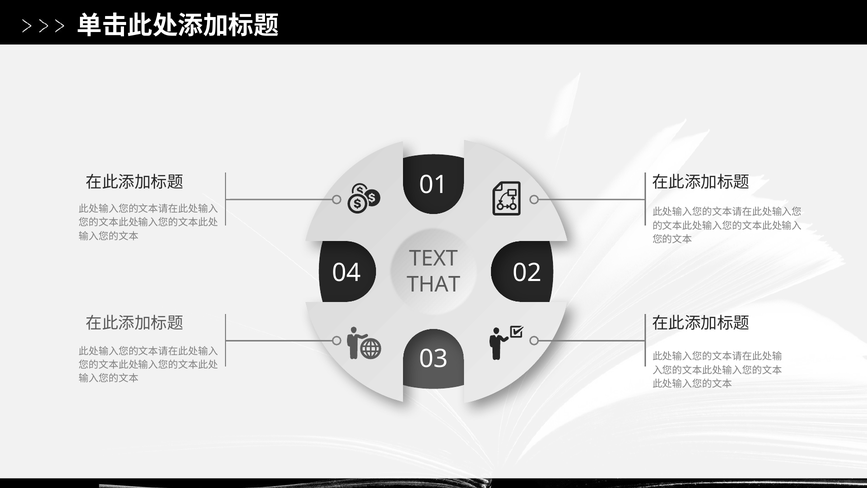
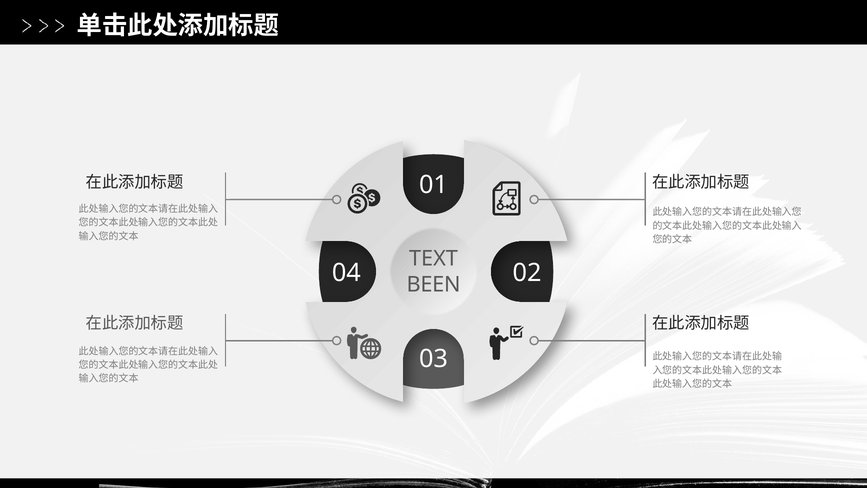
THAT: THAT -> BEEN
